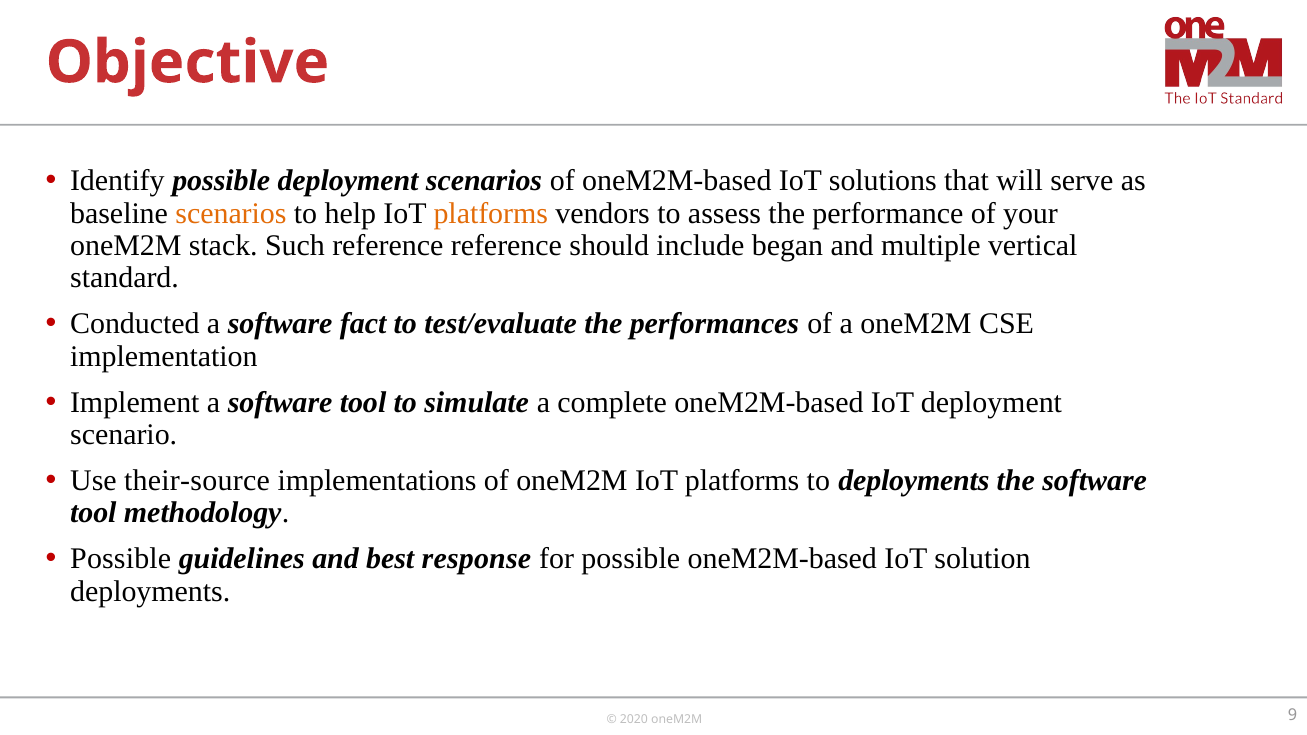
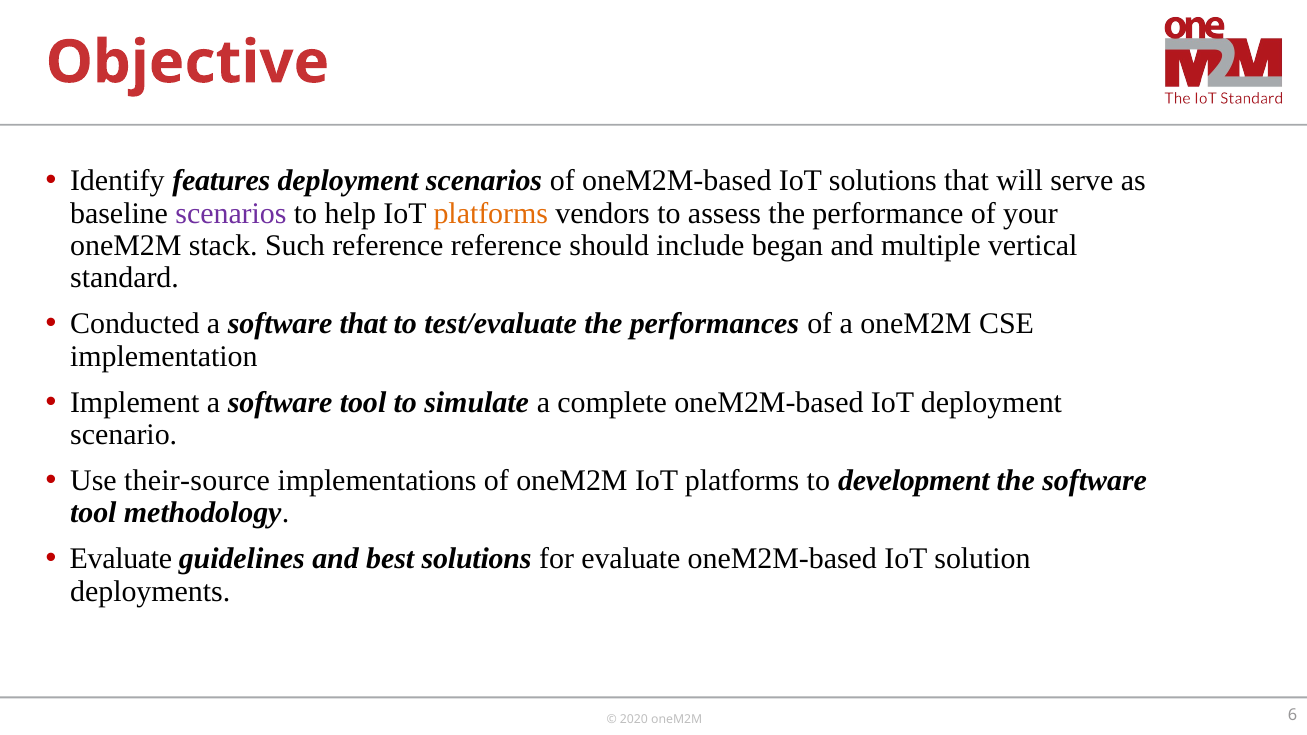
Identify possible: possible -> features
scenarios at (231, 213) colour: orange -> purple
software fact: fact -> that
to deployments: deployments -> development
Possible at (121, 559): Possible -> Evaluate
best response: response -> solutions
for possible: possible -> evaluate
9: 9 -> 6
